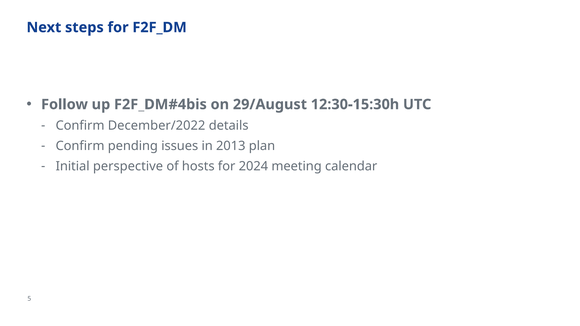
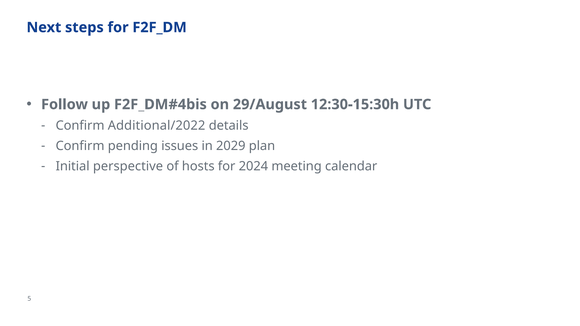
December/2022: December/2022 -> Additional/2022
2013: 2013 -> 2029
